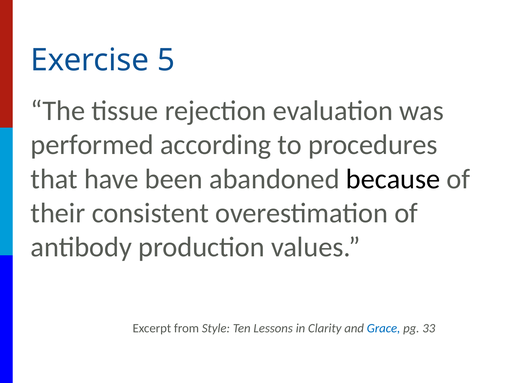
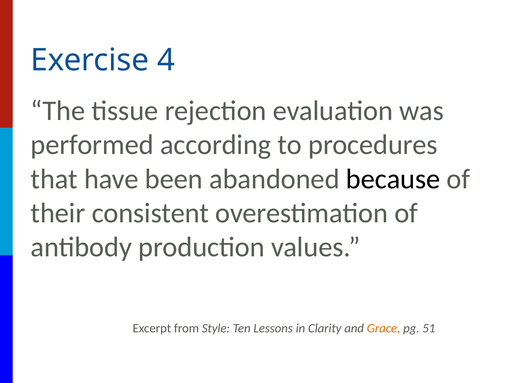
5: 5 -> 4
Grace colour: blue -> orange
33: 33 -> 51
